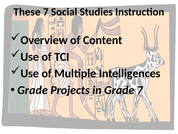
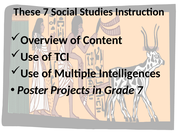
Grade at (33, 90): Grade -> Poster
